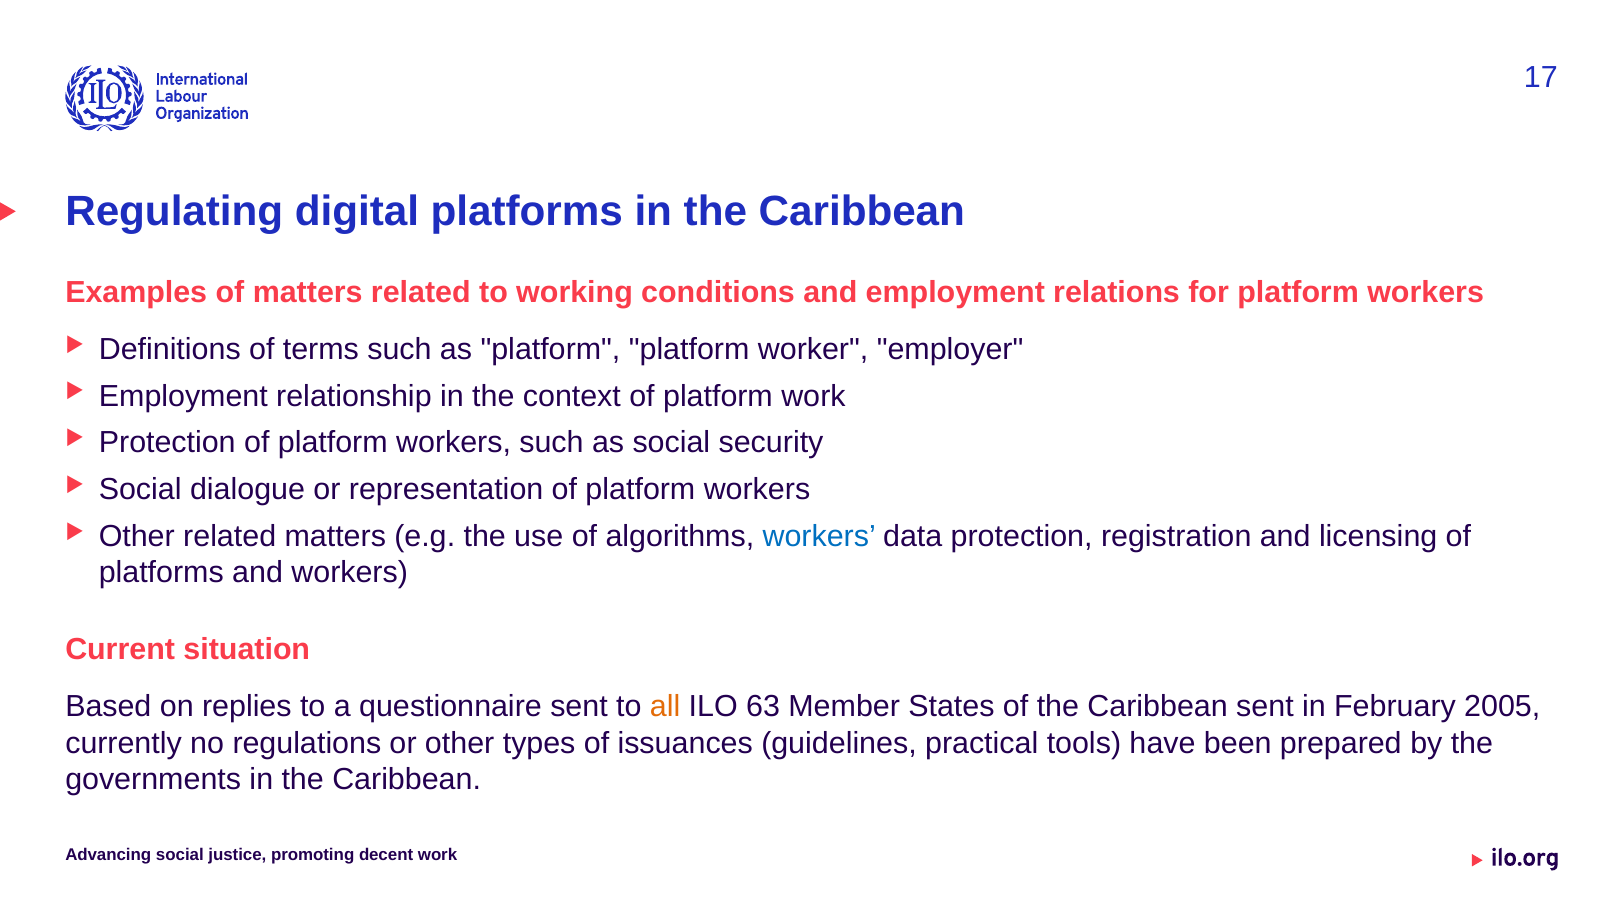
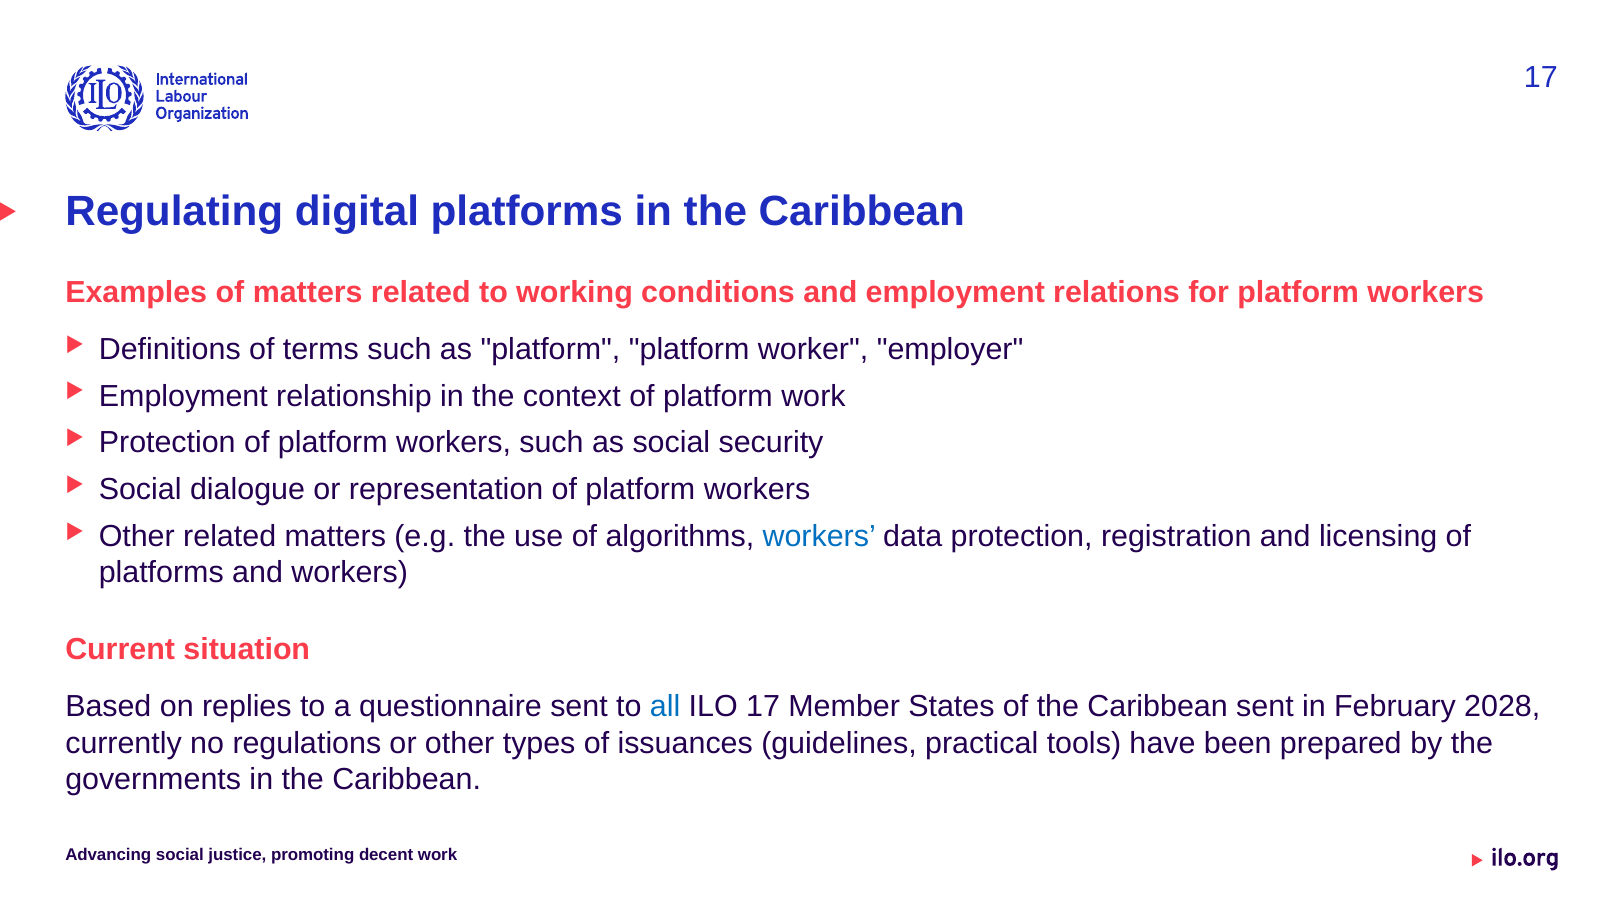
all colour: orange -> blue
ILO 63: 63 -> 17
2005: 2005 -> 2028
